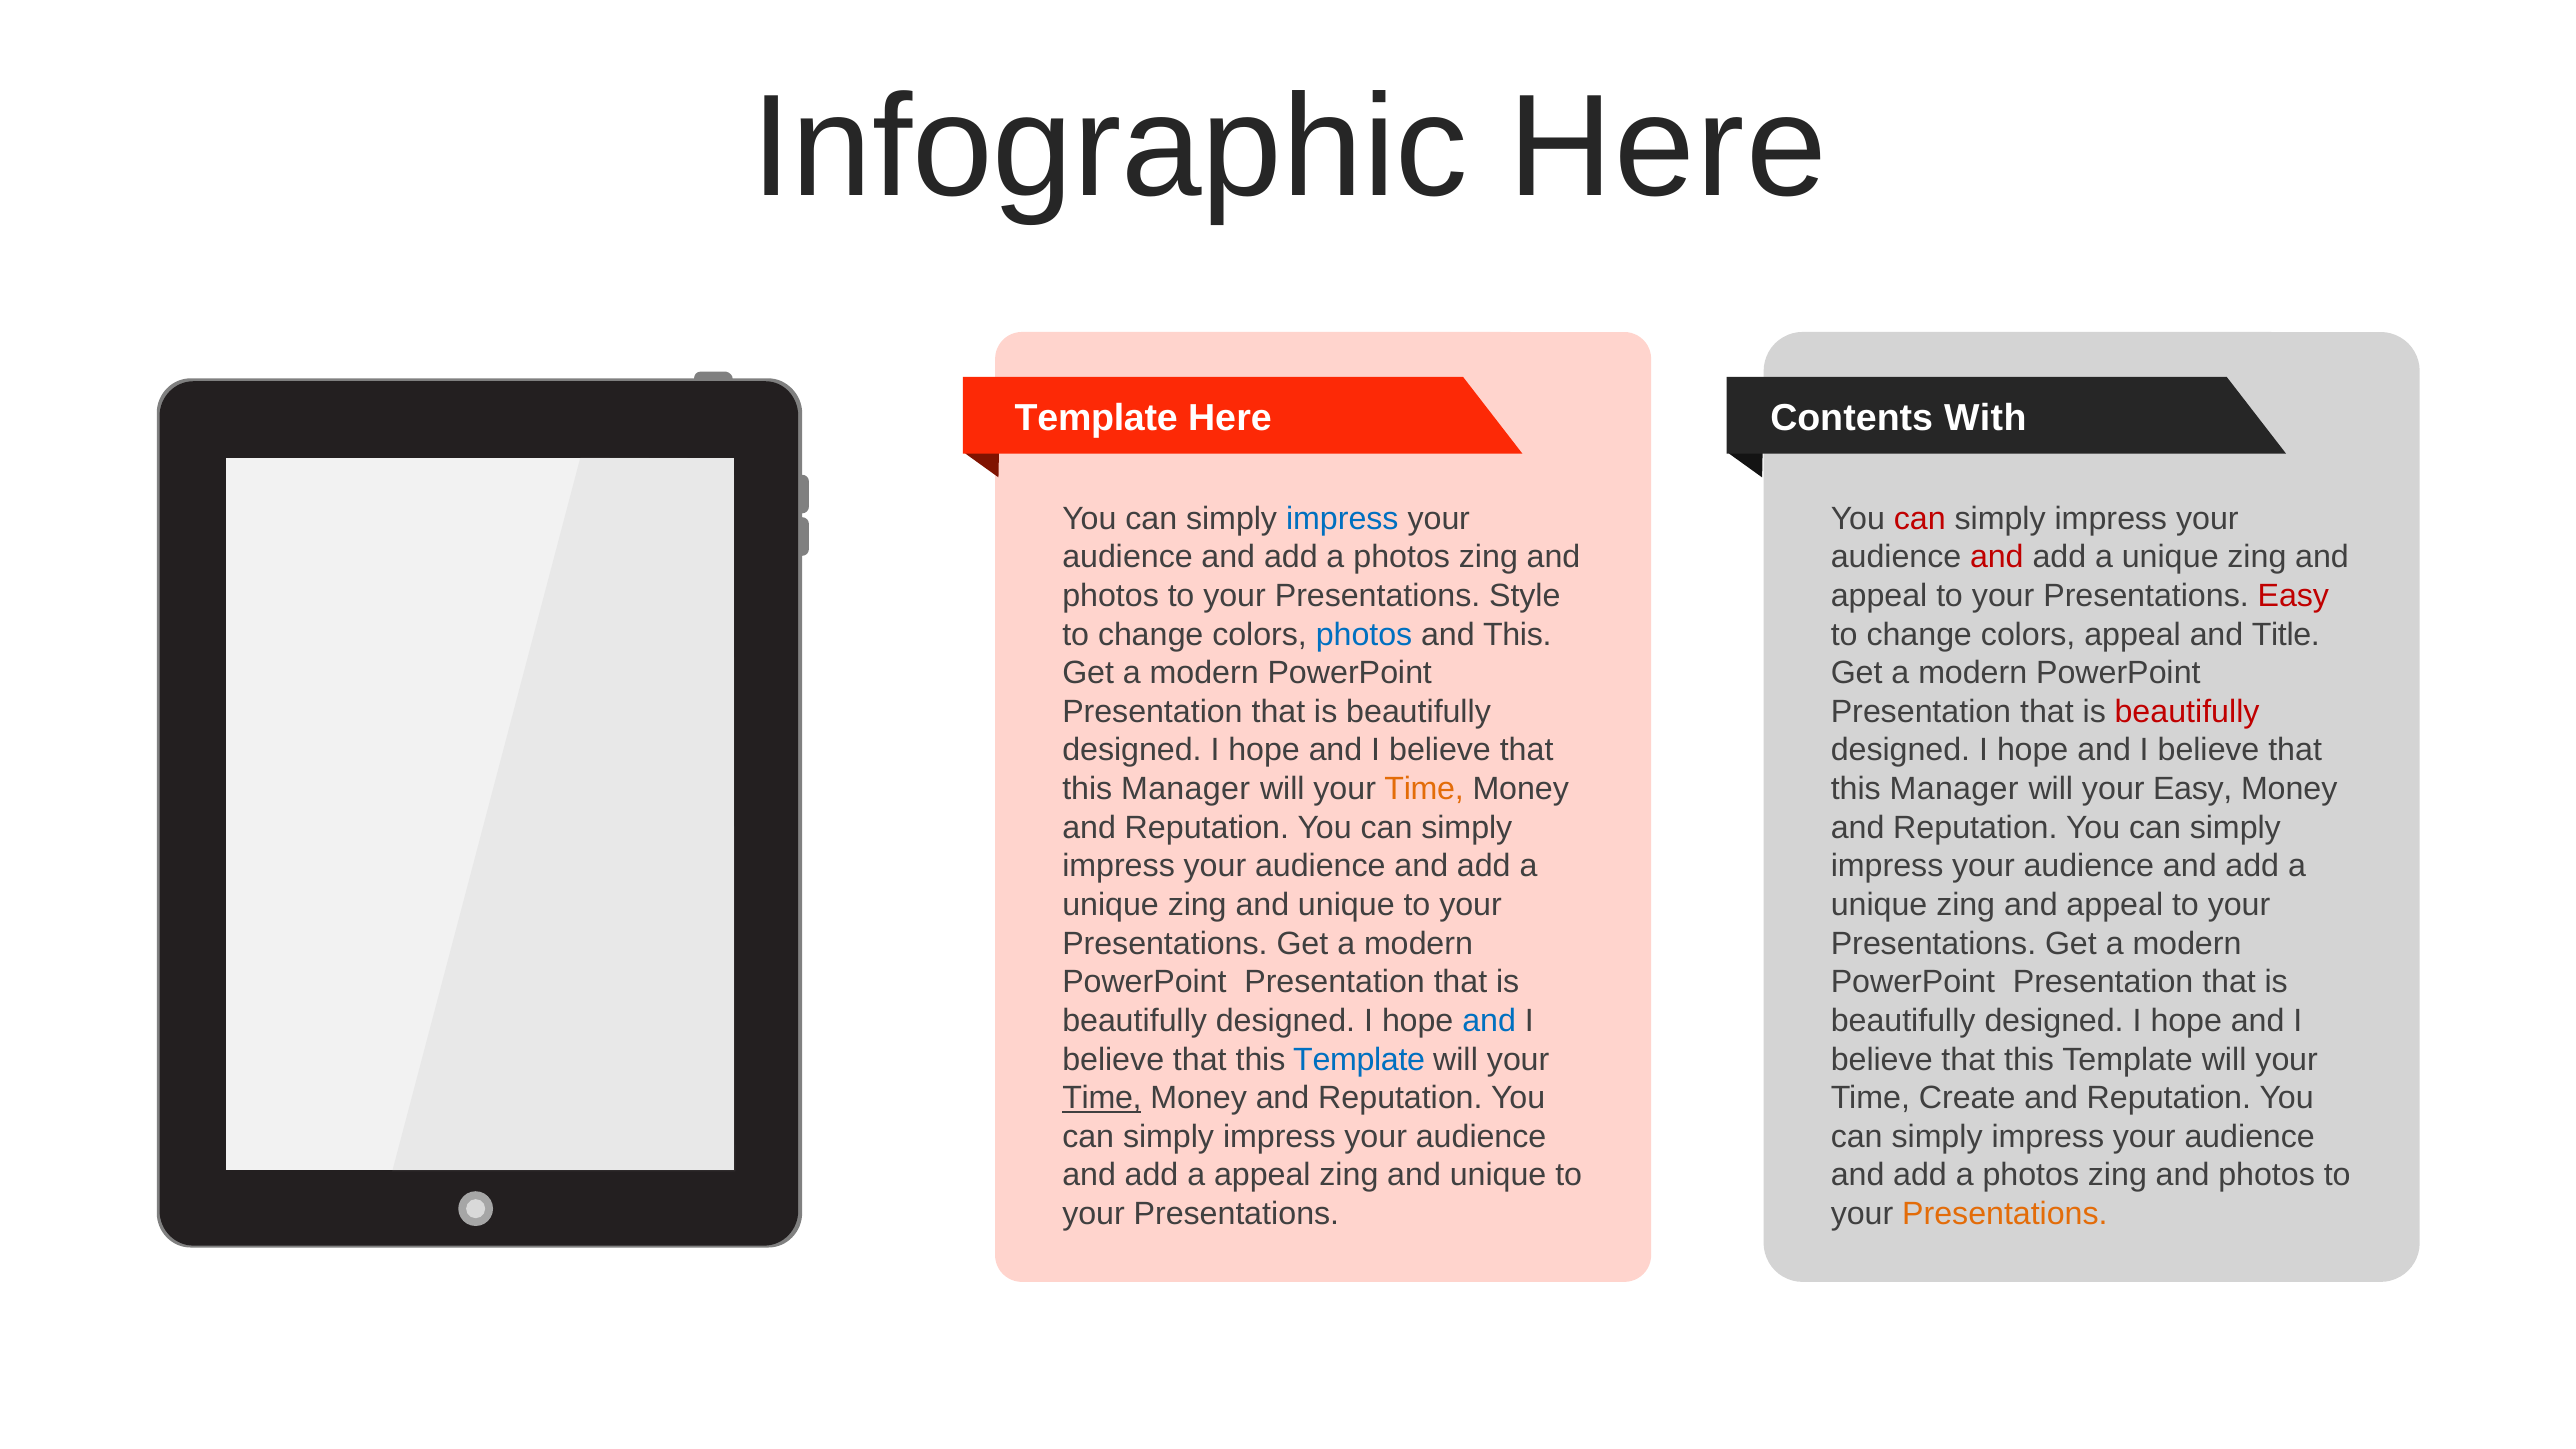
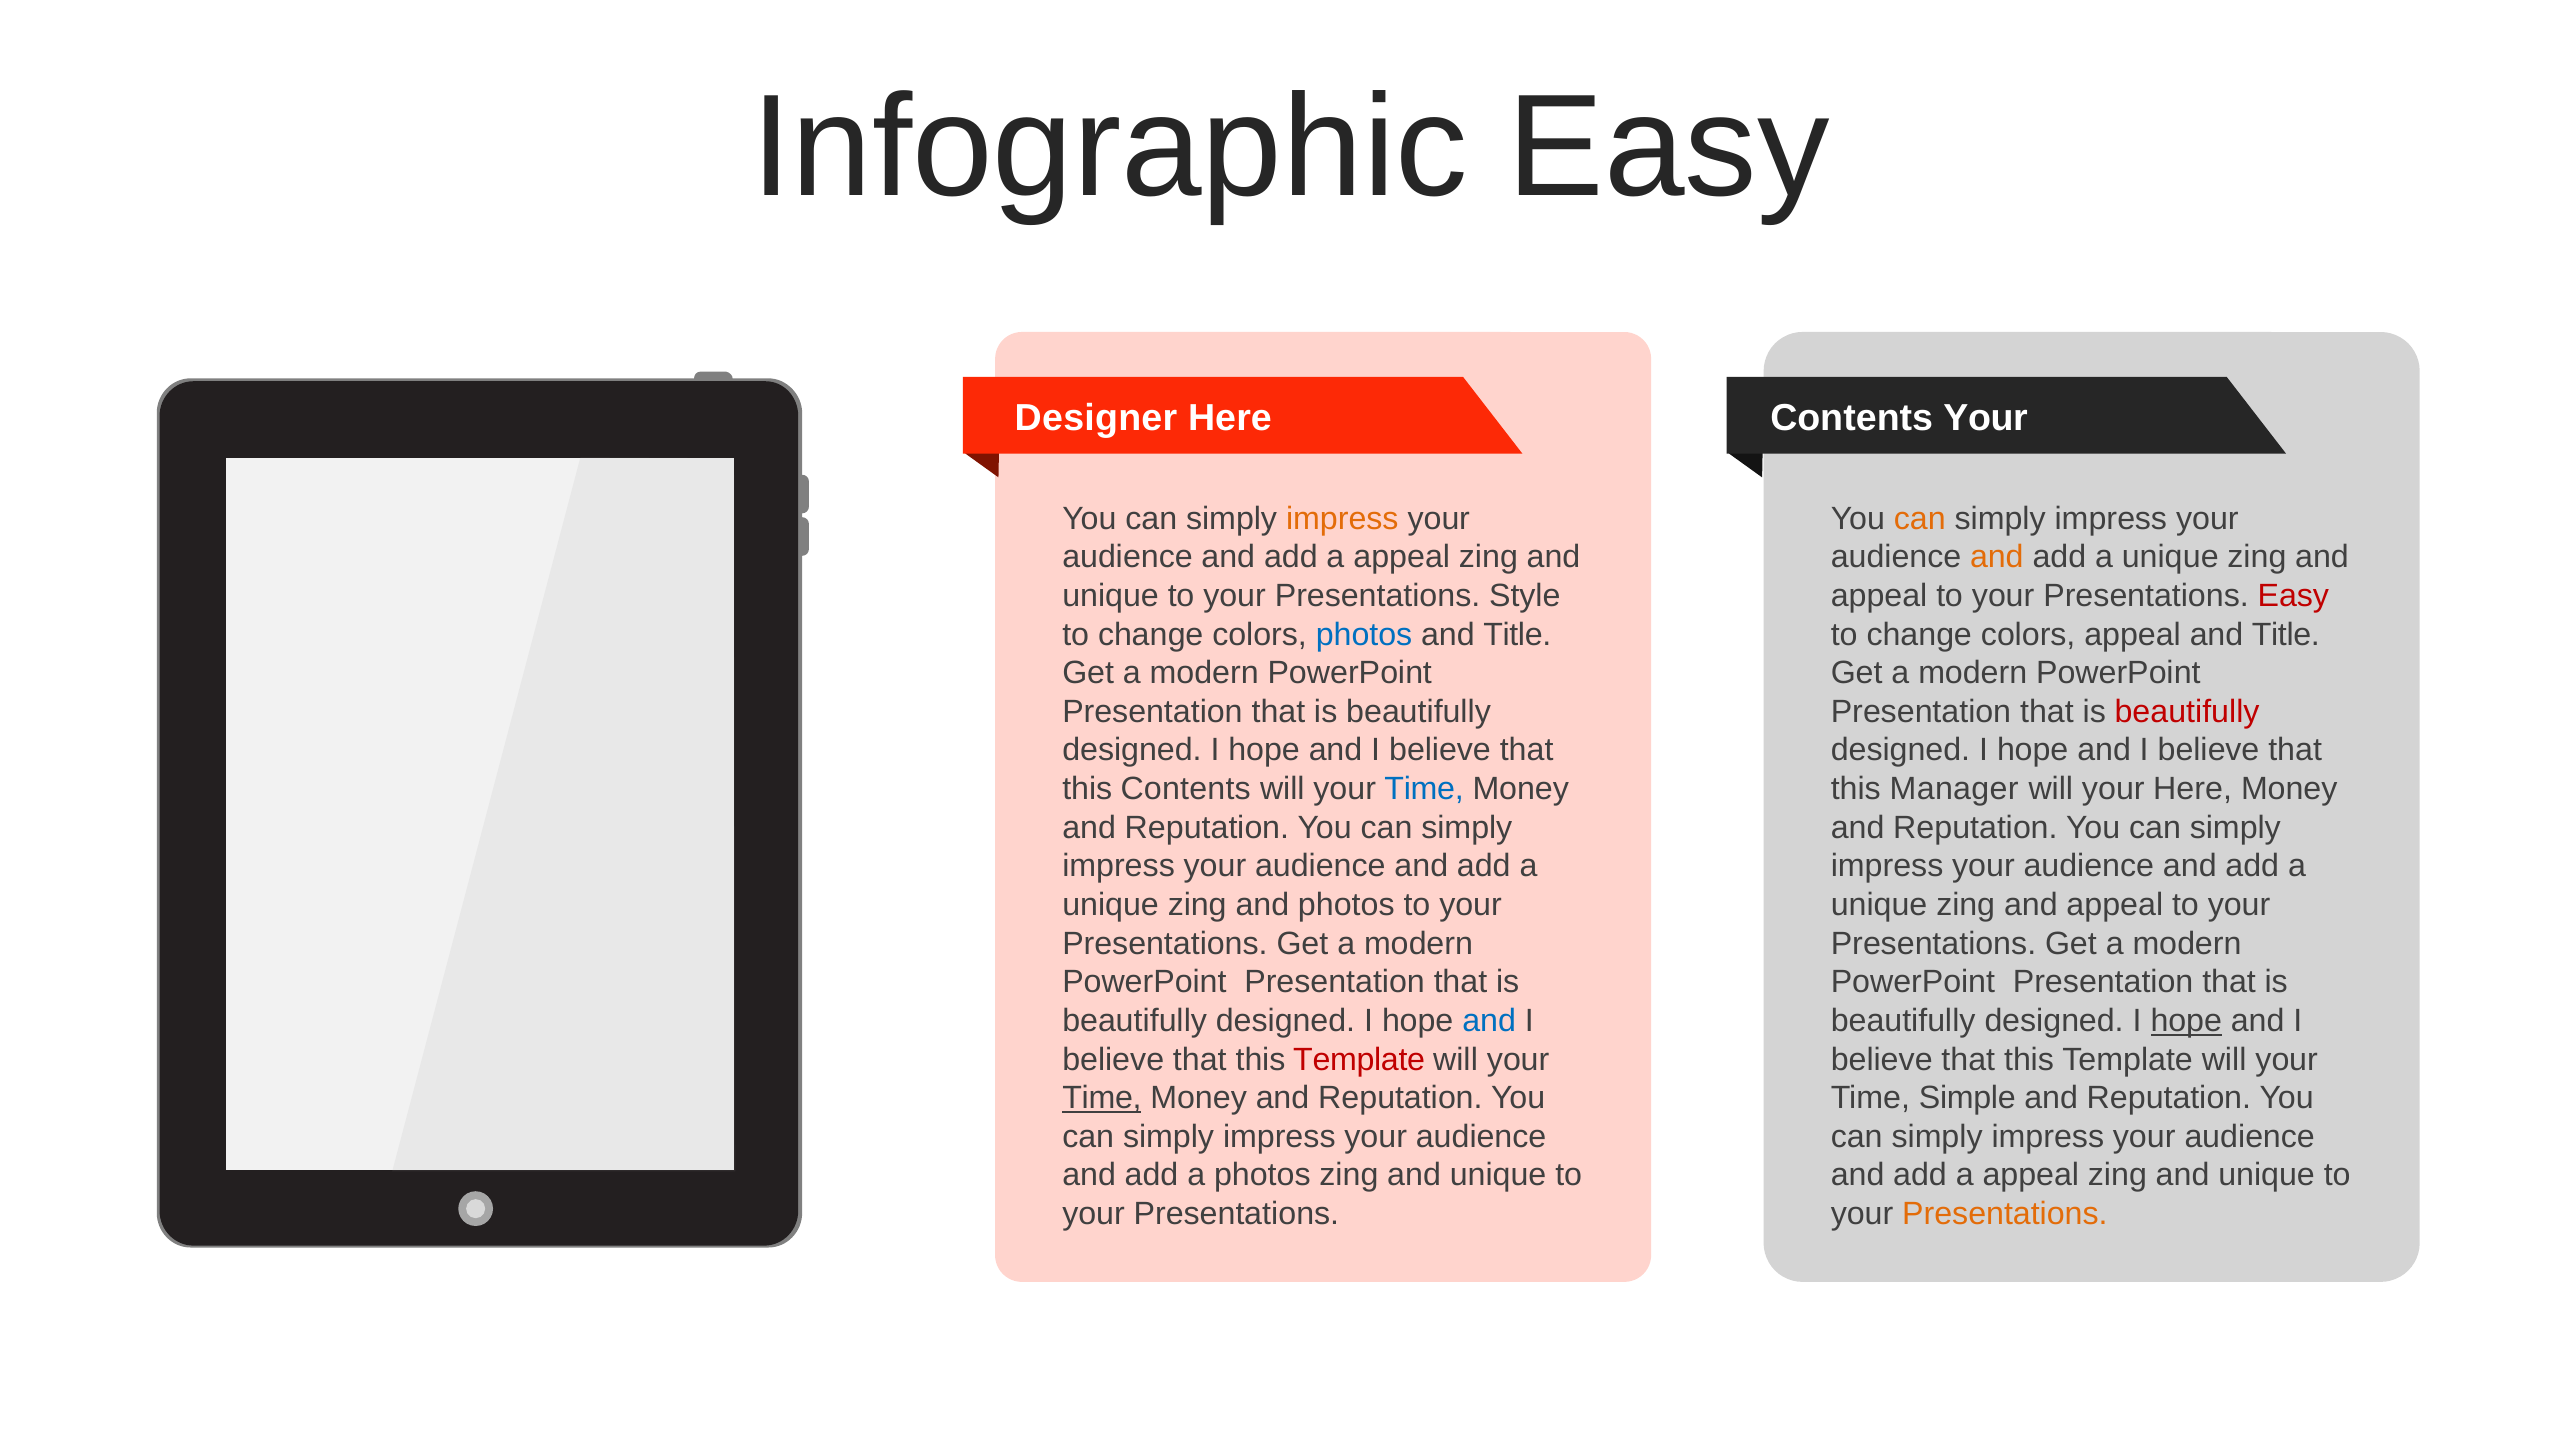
Infographic Here: Here -> Easy
Template at (1096, 418): Template -> Designer
Contents With: With -> Your
impress at (1342, 518) colour: blue -> orange
can at (1920, 518) colour: red -> orange
photos at (1402, 557): photos -> appeal
and at (1997, 557) colour: red -> orange
photos at (1111, 596): photos -> unique
This at (1517, 634): This -> Title
Manager at (1186, 789): Manager -> Contents
Time at (1424, 789) colour: orange -> blue
your Easy: Easy -> Here
unique zing and unique: unique -> photos
hope at (2186, 1021) underline: none -> present
Template at (1359, 1059) colour: blue -> red
Create: Create -> Simple
a appeal: appeal -> photos
photos at (2031, 1175): photos -> appeal
photos at (2267, 1175): photos -> unique
